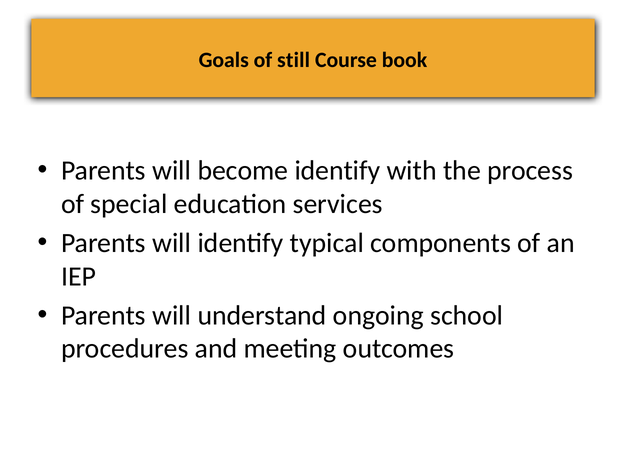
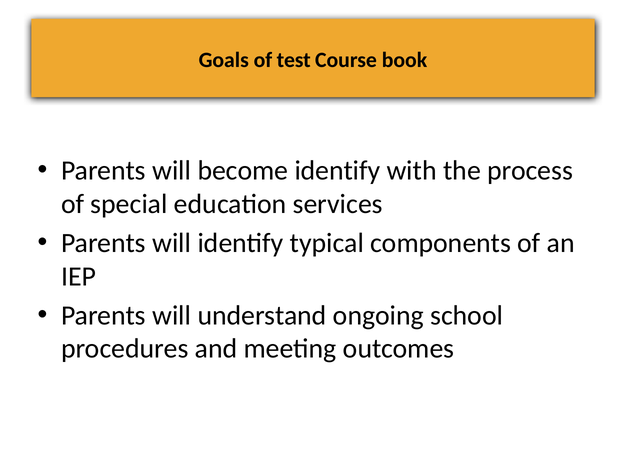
still: still -> test
